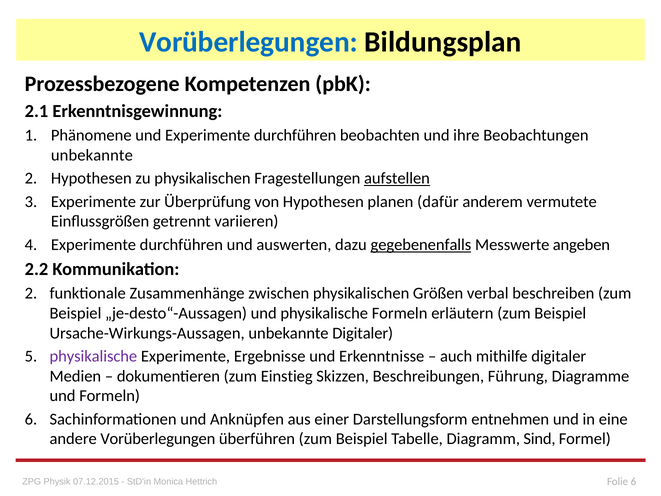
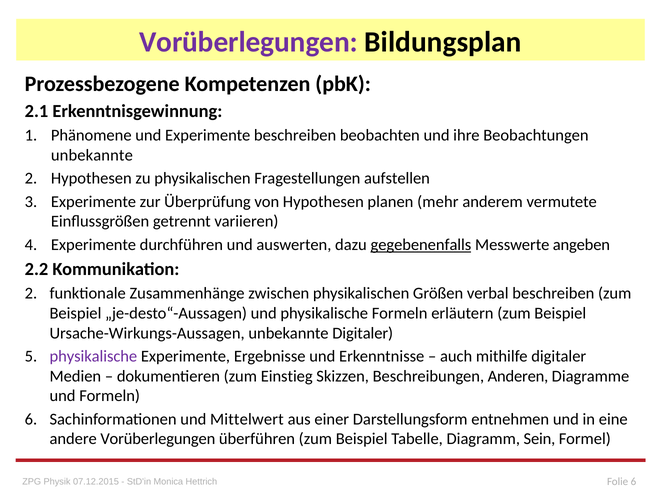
Vorüberlegungen at (248, 42) colour: blue -> purple
und Experimente durchführen: durchführen -> beschreiben
aufstellen underline: present -> none
dafür: dafür -> mehr
Führung: Führung -> Anderen
Anknüpfen: Anknüpfen -> Mittelwert
Sind: Sind -> Sein
